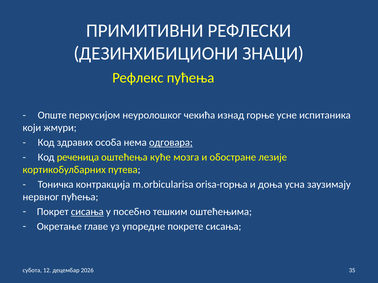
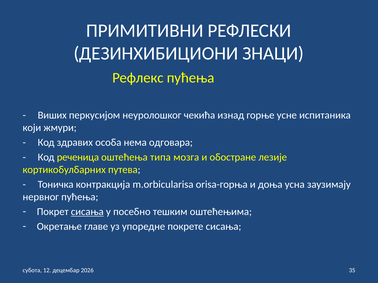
Опште: Опште -> Виших
одговара underline: present -> none
куће: куће -> типа
